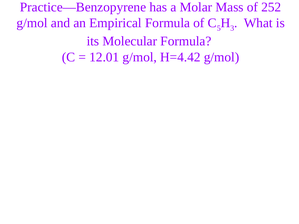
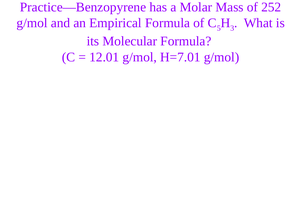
H=4.42: H=4.42 -> H=7.01
